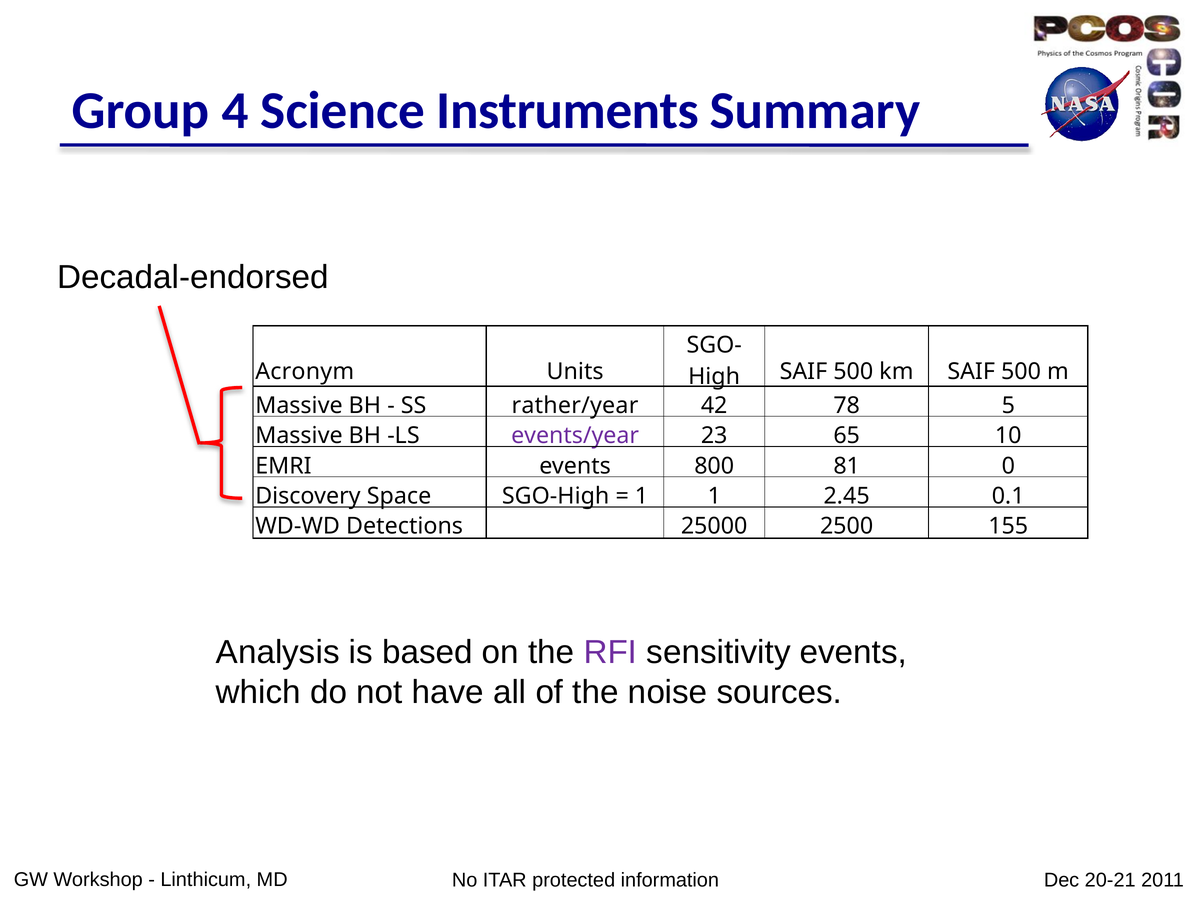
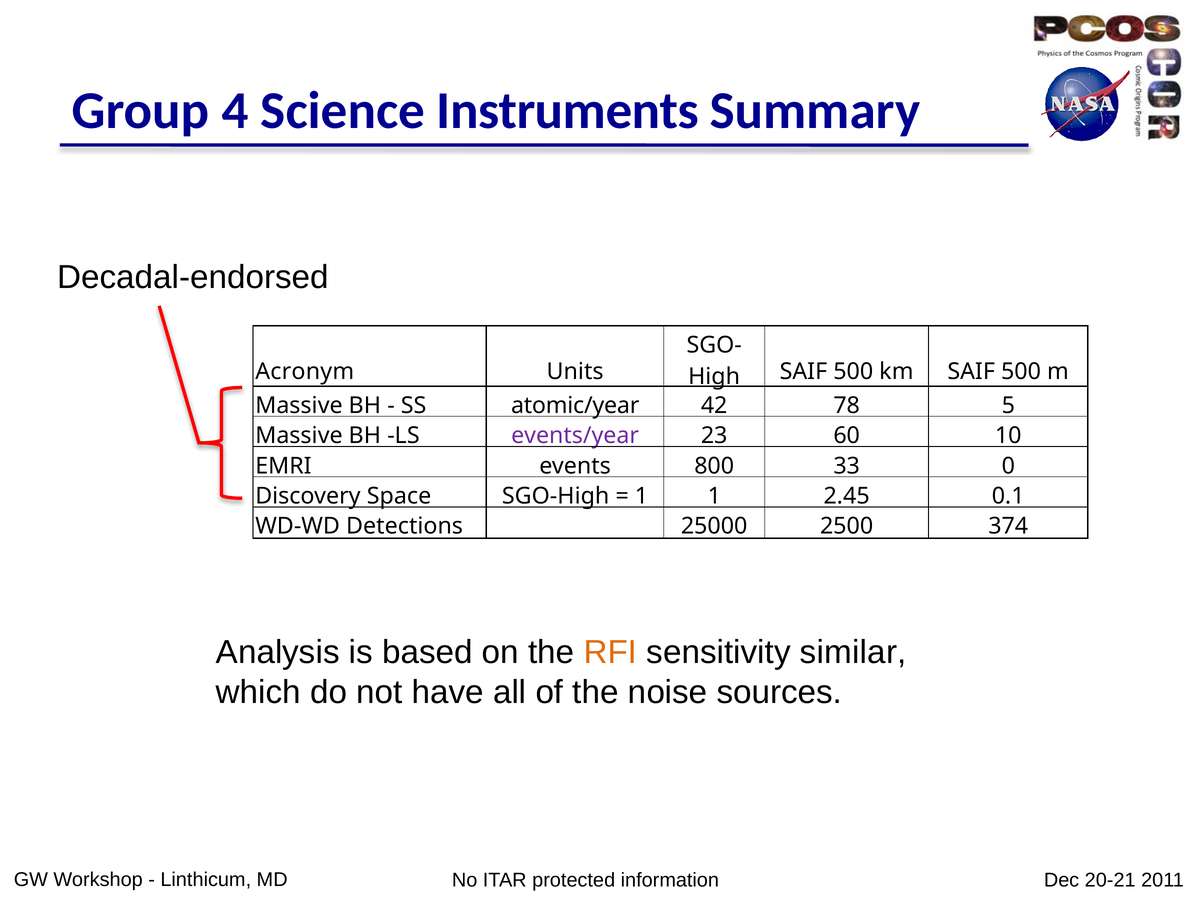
rather/year: rather/year -> atomic/year
65: 65 -> 60
81: 81 -> 33
155: 155 -> 374
RFI colour: purple -> orange
sensitivity events: events -> similar
